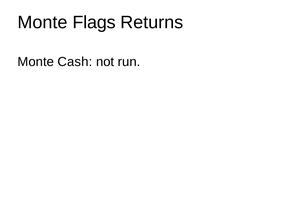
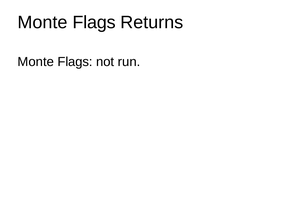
Cash at (75, 62): Cash -> Flags
